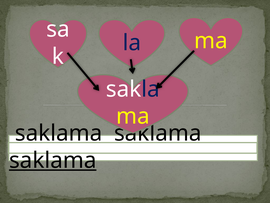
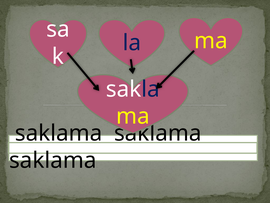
saklama at (53, 160) underline: present -> none
